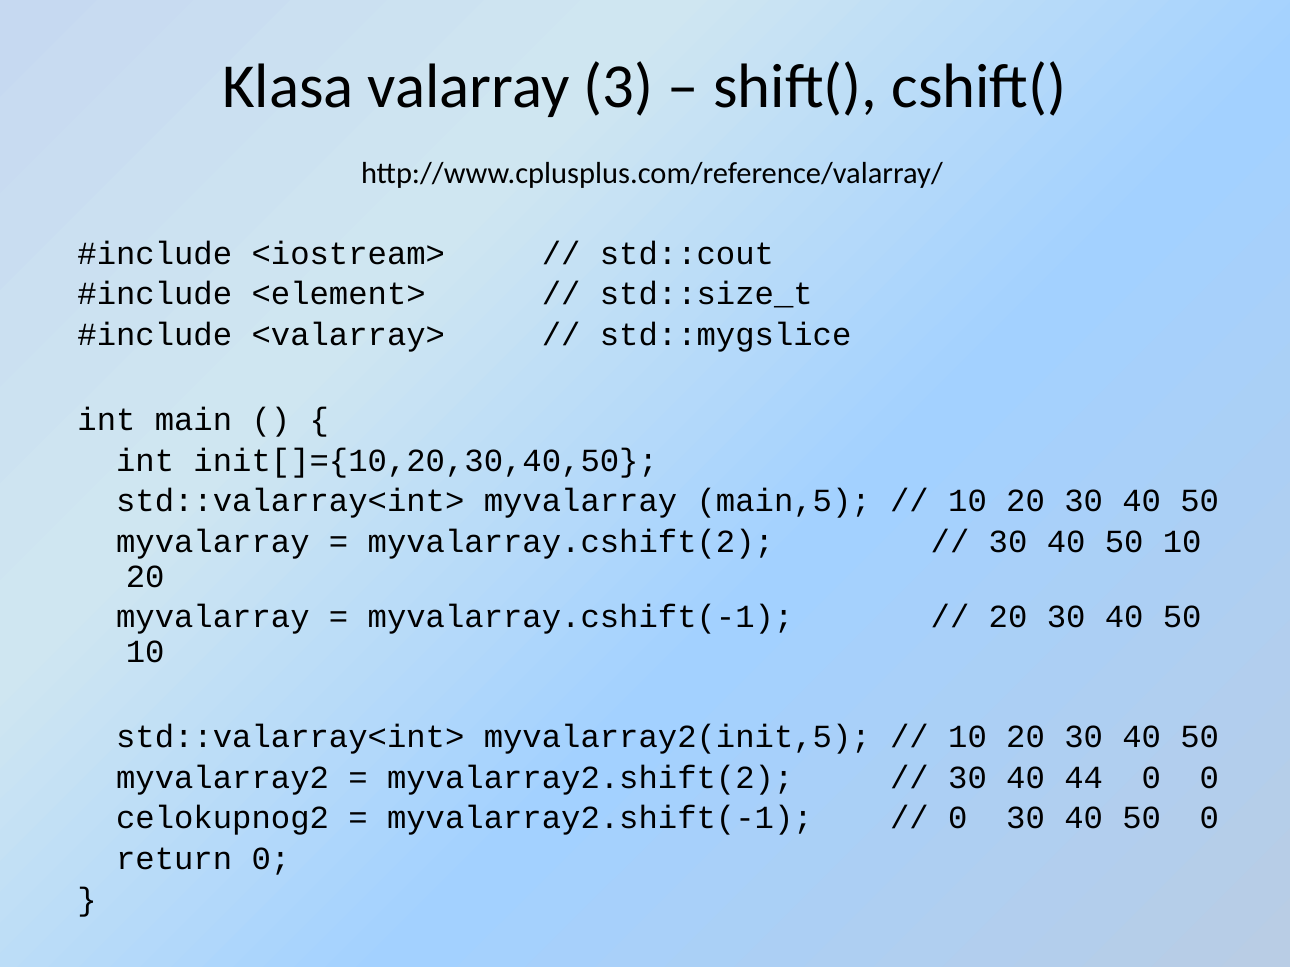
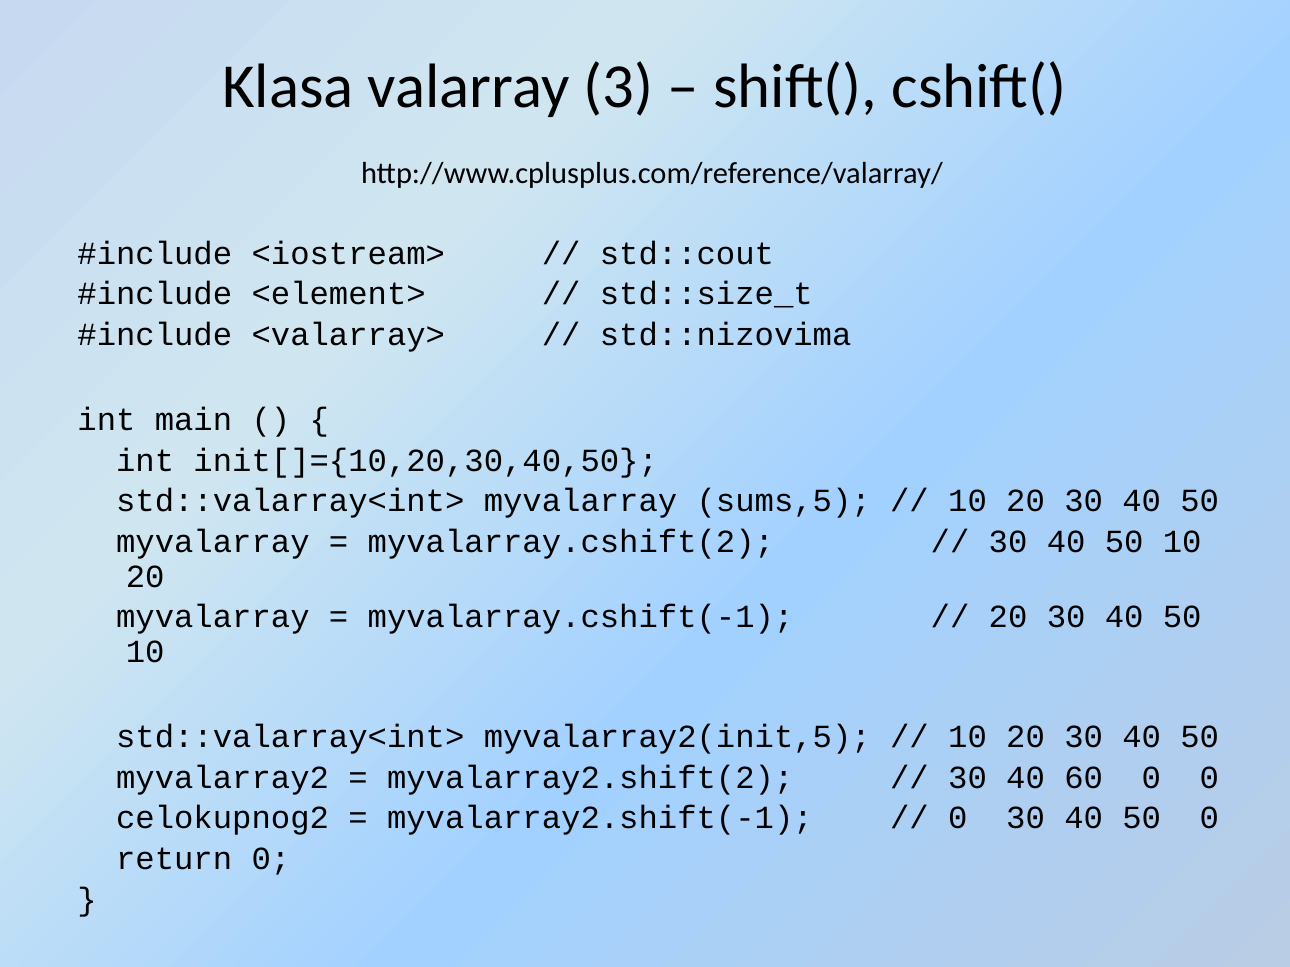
std::mygslice: std::mygslice -> std::nizovima
main,5: main,5 -> sums,5
44: 44 -> 60
